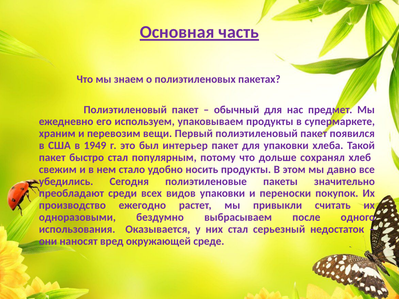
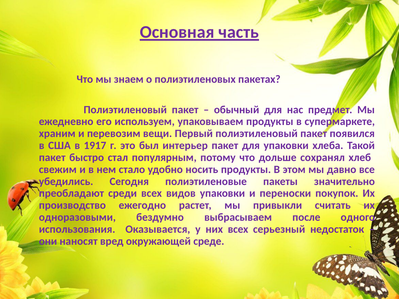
1949: 1949 -> 1917
них стал: стал -> всех
